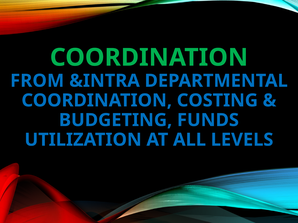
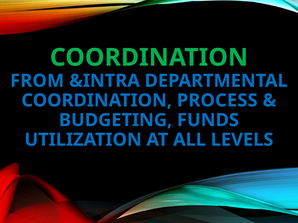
COSTING: COSTING -> PROCESS
